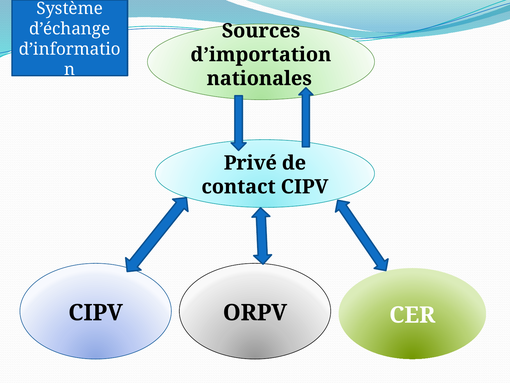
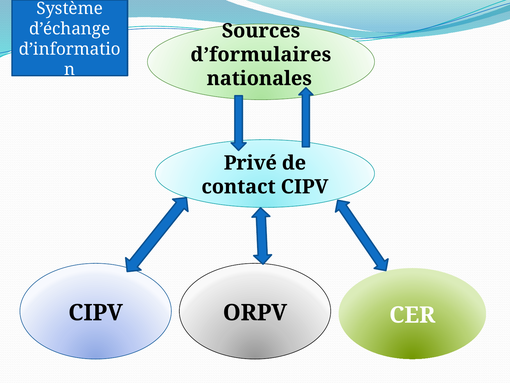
d’importation: d’importation -> d’formulaires
